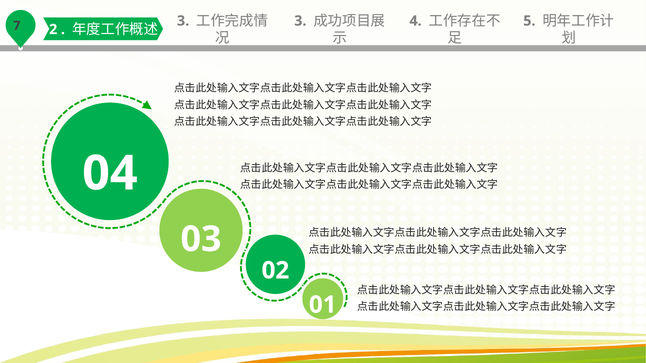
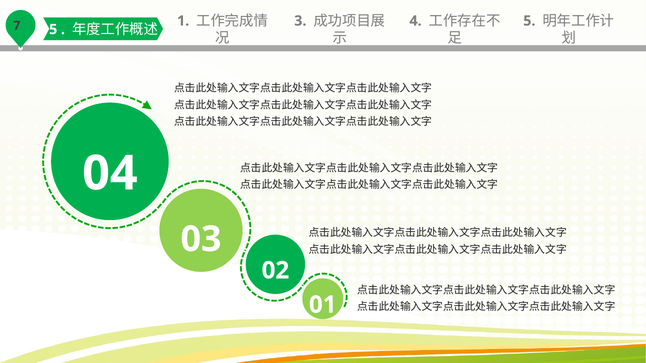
2 at (53, 29): 2 -> 5
3 at (183, 21): 3 -> 1
